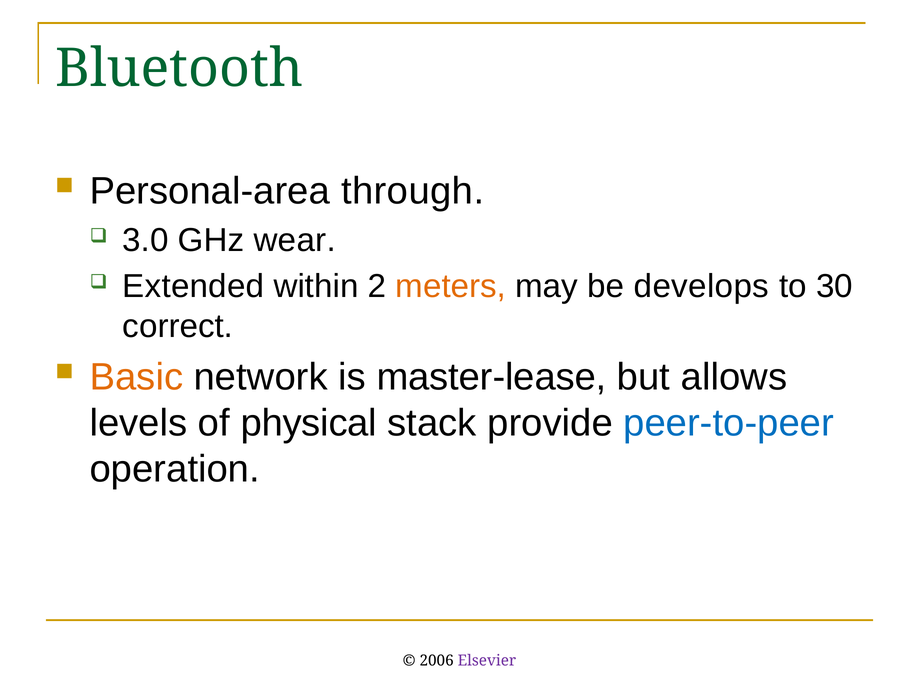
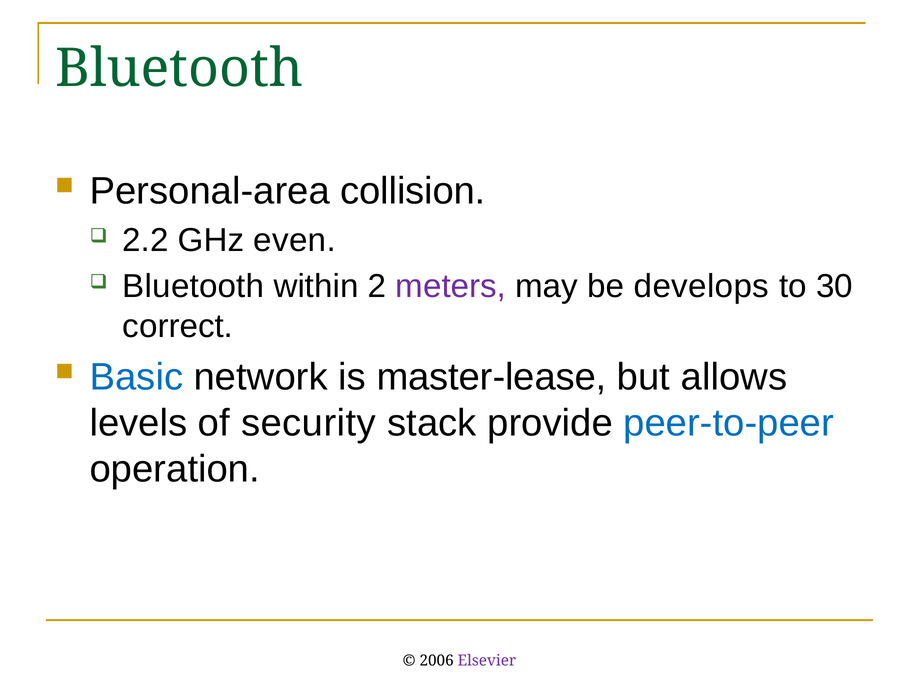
through: through -> collision
3.0: 3.0 -> 2.2
wear: wear -> even
Extended at (193, 287): Extended -> Bluetooth
meters colour: orange -> purple
Basic colour: orange -> blue
physical: physical -> security
